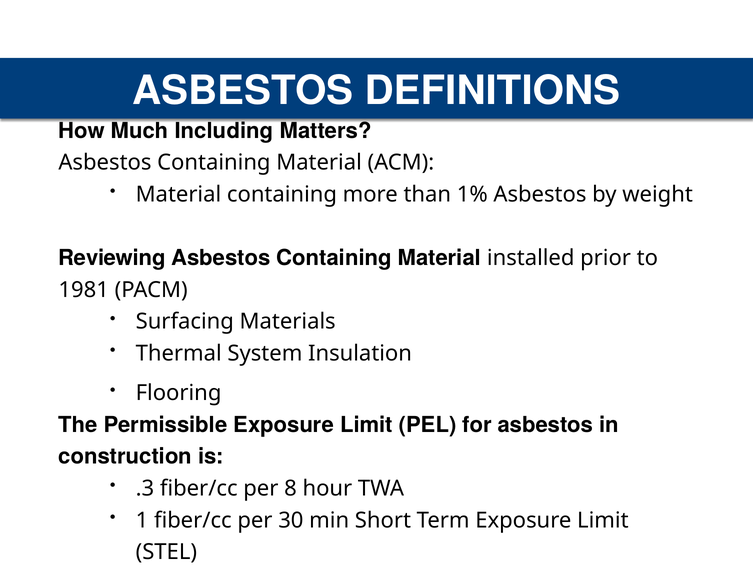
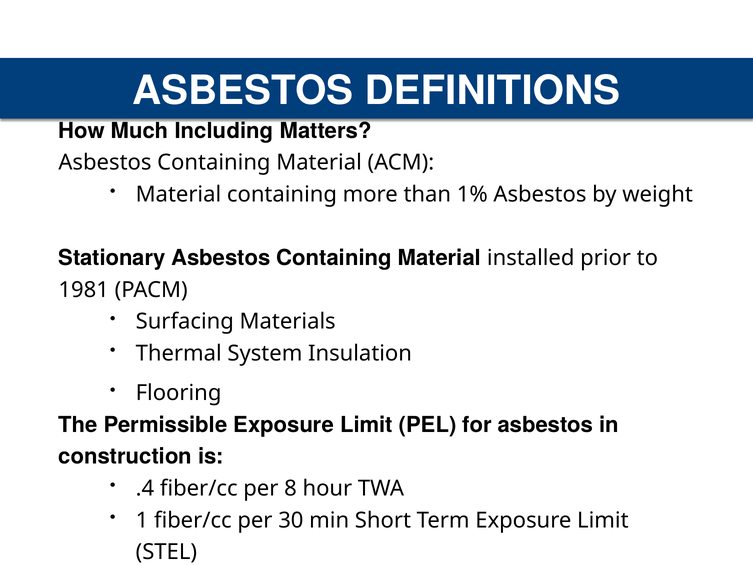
Reviewing: Reviewing -> Stationary
.3: .3 -> .4
